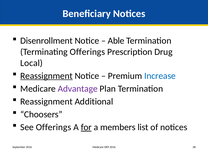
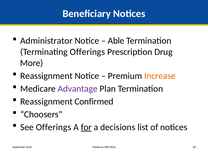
Disenrollment: Disenrollment -> Administrator
Local: Local -> More
Reassignment at (46, 76) underline: present -> none
Increase colour: blue -> orange
Additional: Additional -> Confirmed
members: members -> decisions
